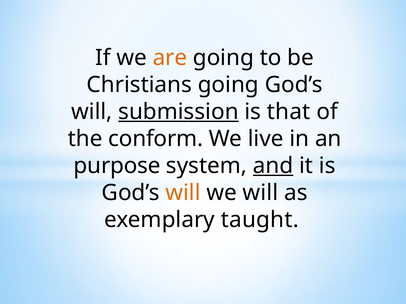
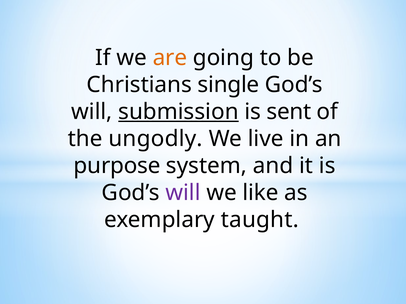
Christians going: going -> single
that: that -> sent
conform: conform -> ungodly
and underline: present -> none
will at (183, 193) colour: orange -> purple
we will: will -> like
